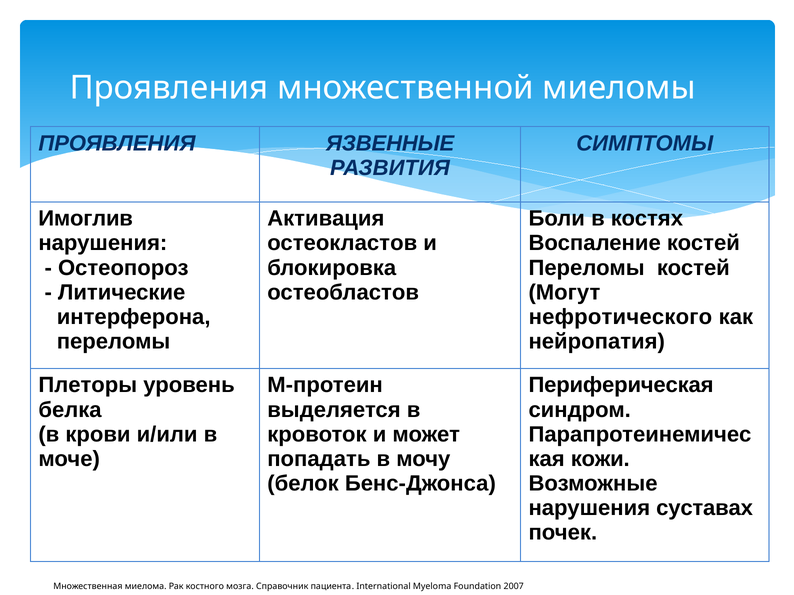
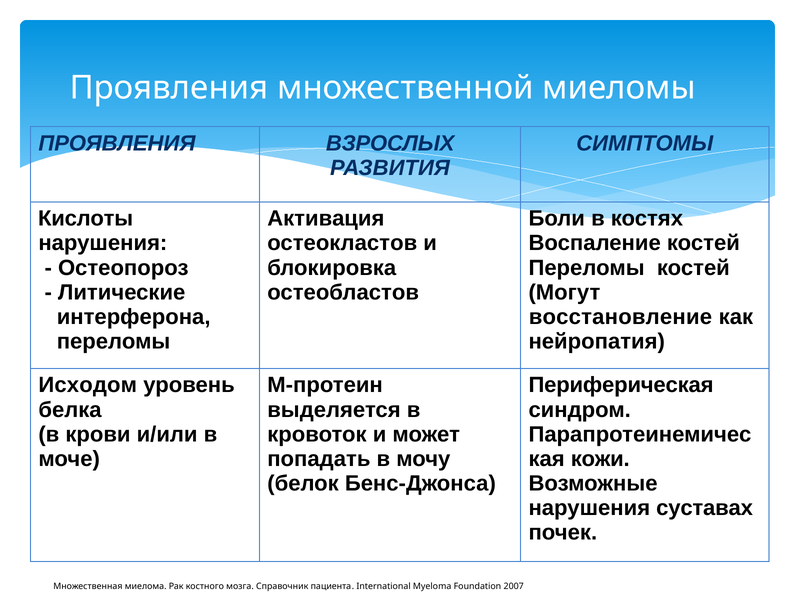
ЯЗВЕННЫЕ: ЯЗВЕННЫЕ -> ВЗРОСЛЫХ
Имоглив: Имоглив -> Кислоты
нефротического: нефротического -> восстановление
Плеторы: Плеторы -> Исходом
